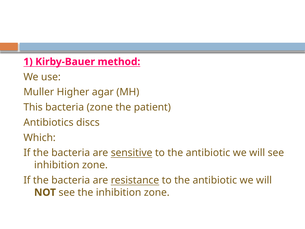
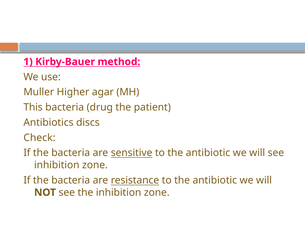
bacteria zone: zone -> drug
Which: Which -> Check
